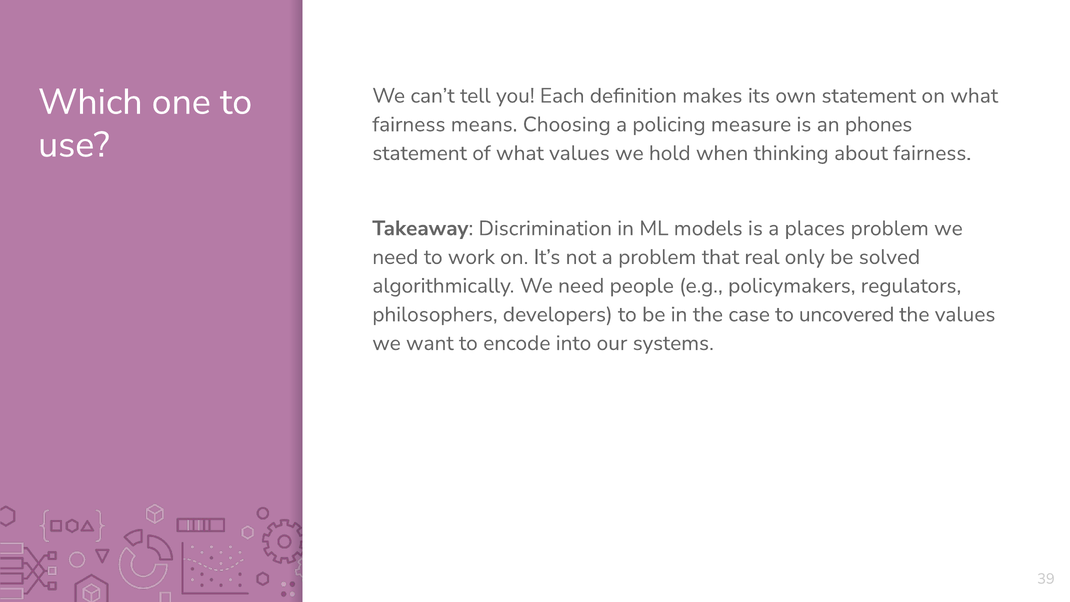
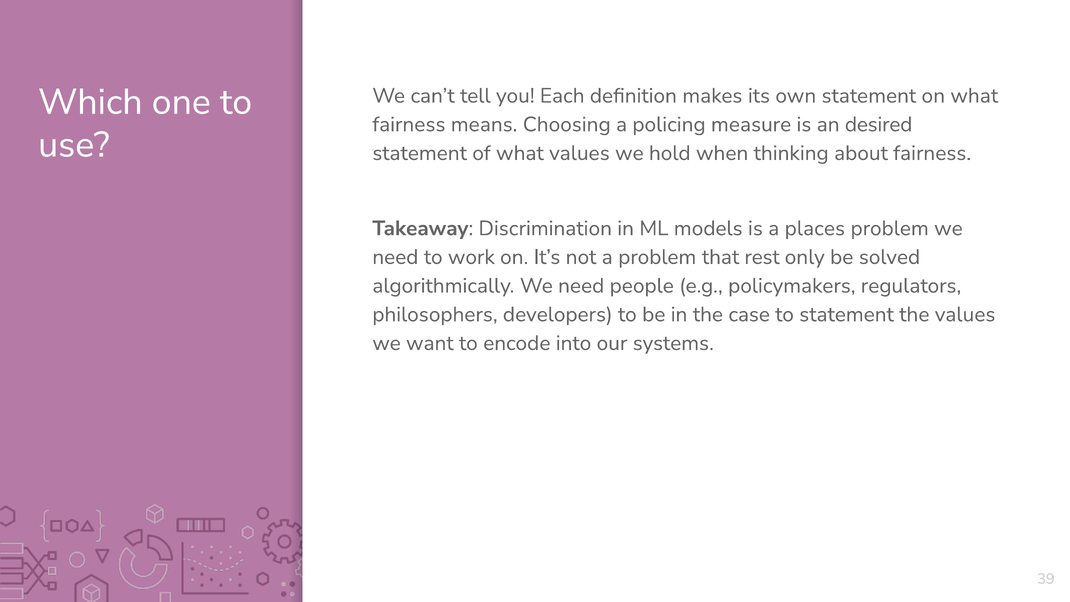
phones: phones -> desired
real: real -> rest
to uncovered: uncovered -> statement
